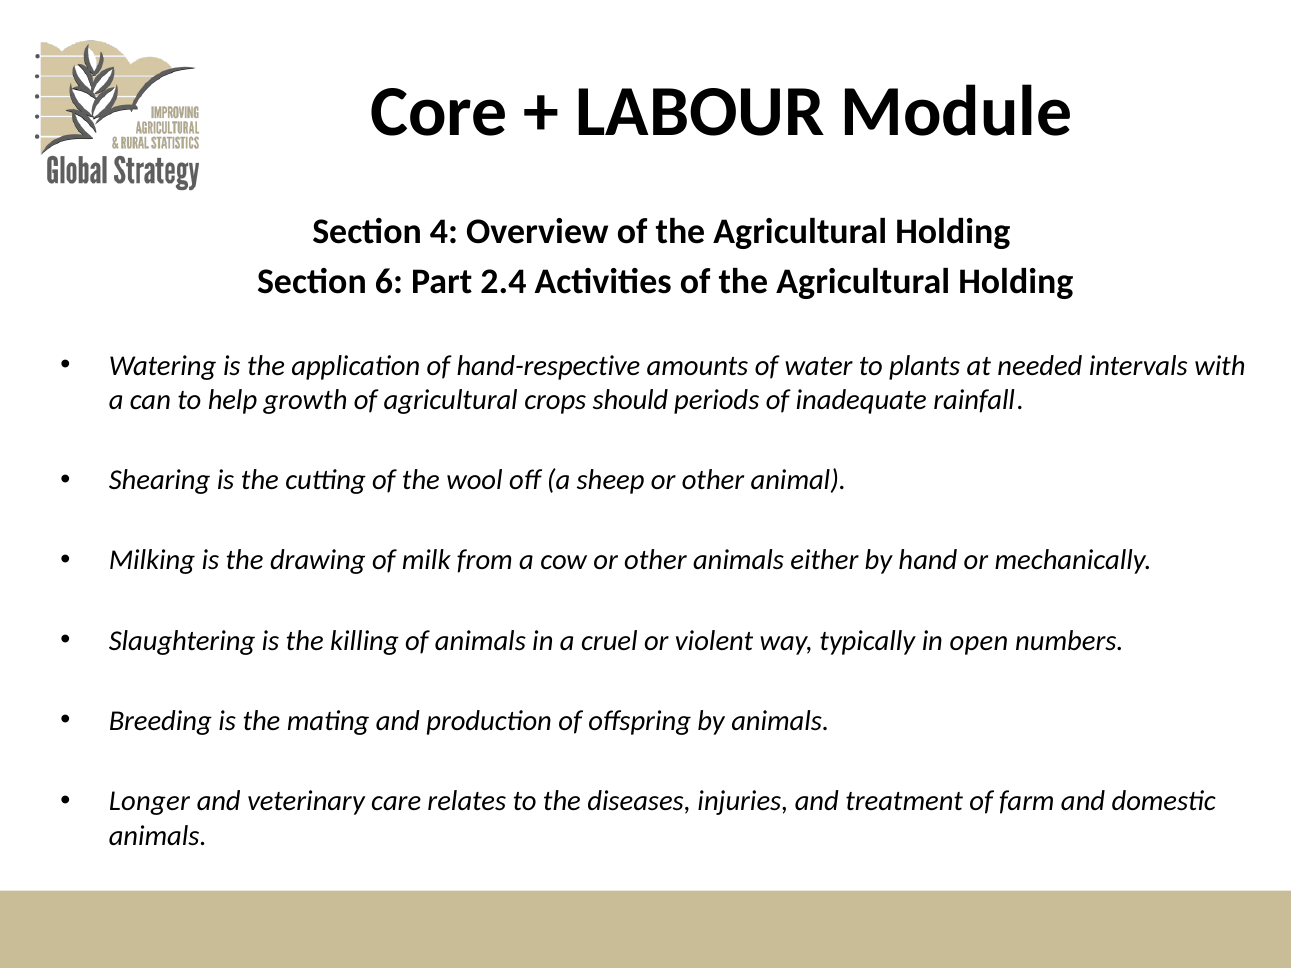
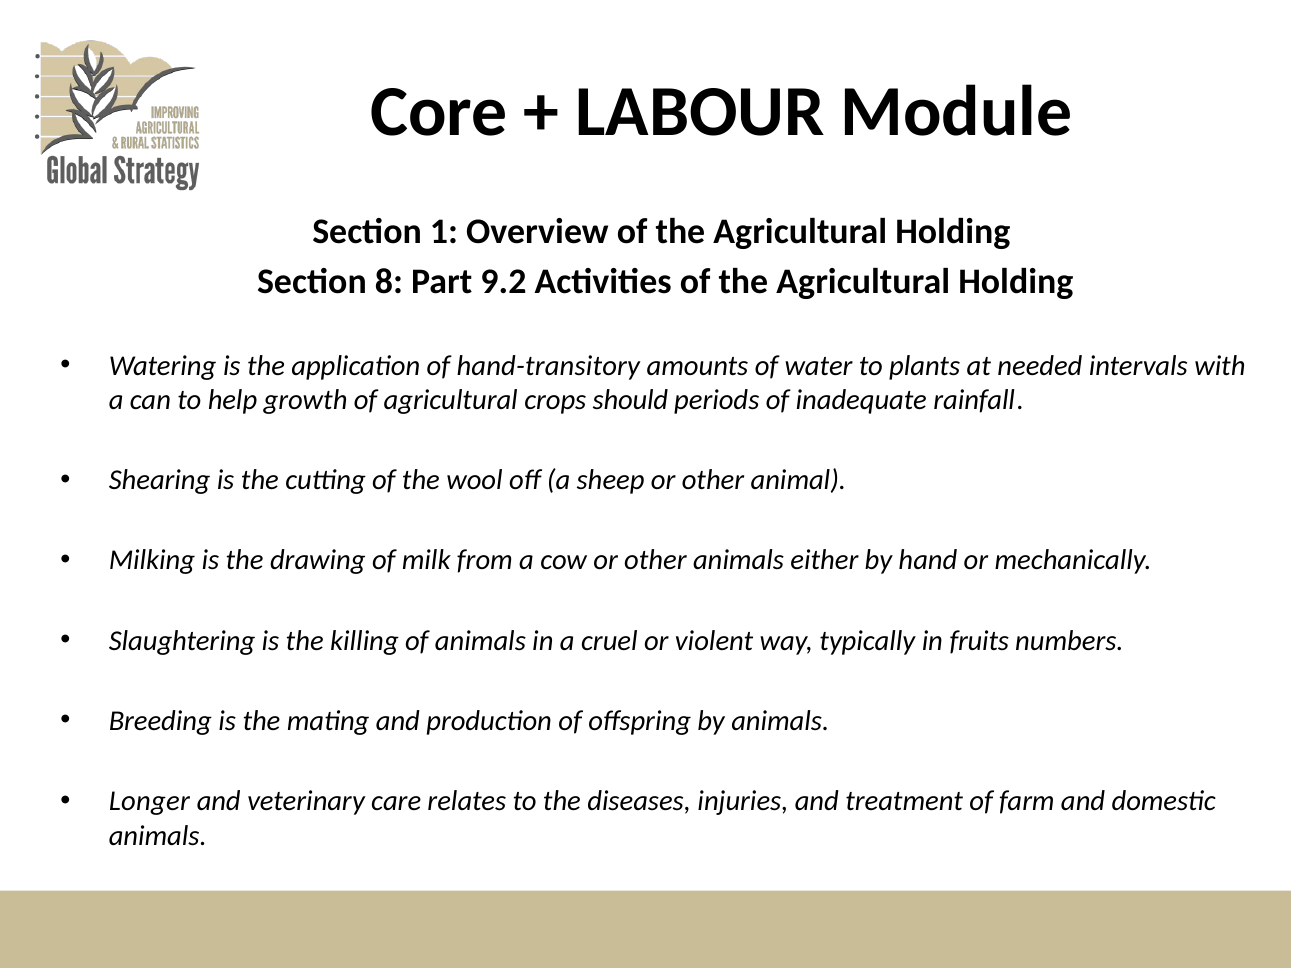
4: 4 -> 1
6: 6 -> 8
2.4: 2.4 -> 9.2
hand-respective: hand-respective -> hand-transitory
open: open -> fruits
